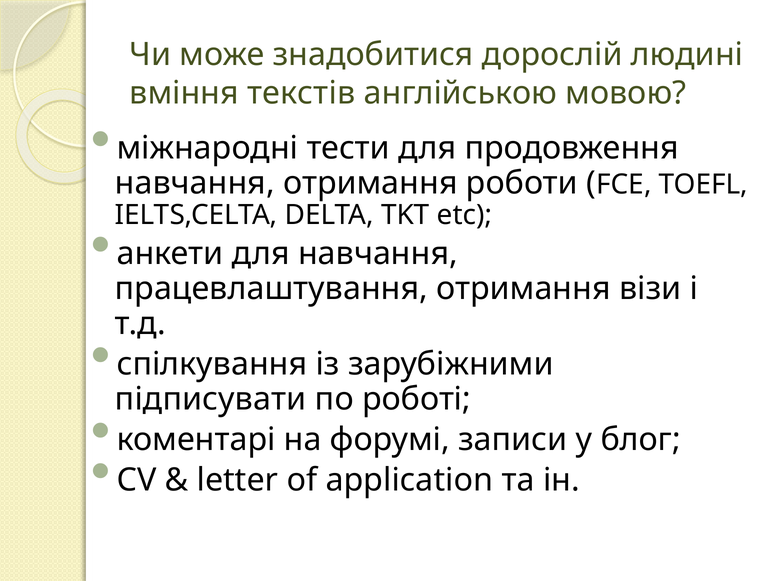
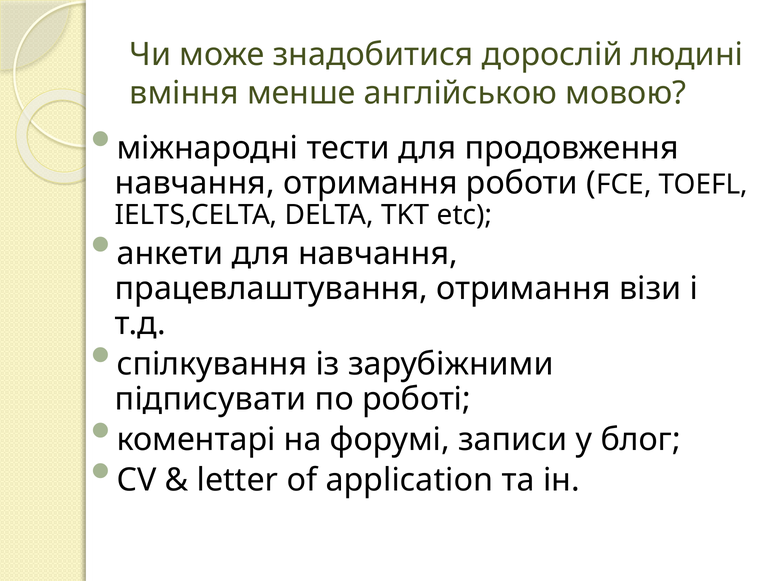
текстів: текстів -> менше
